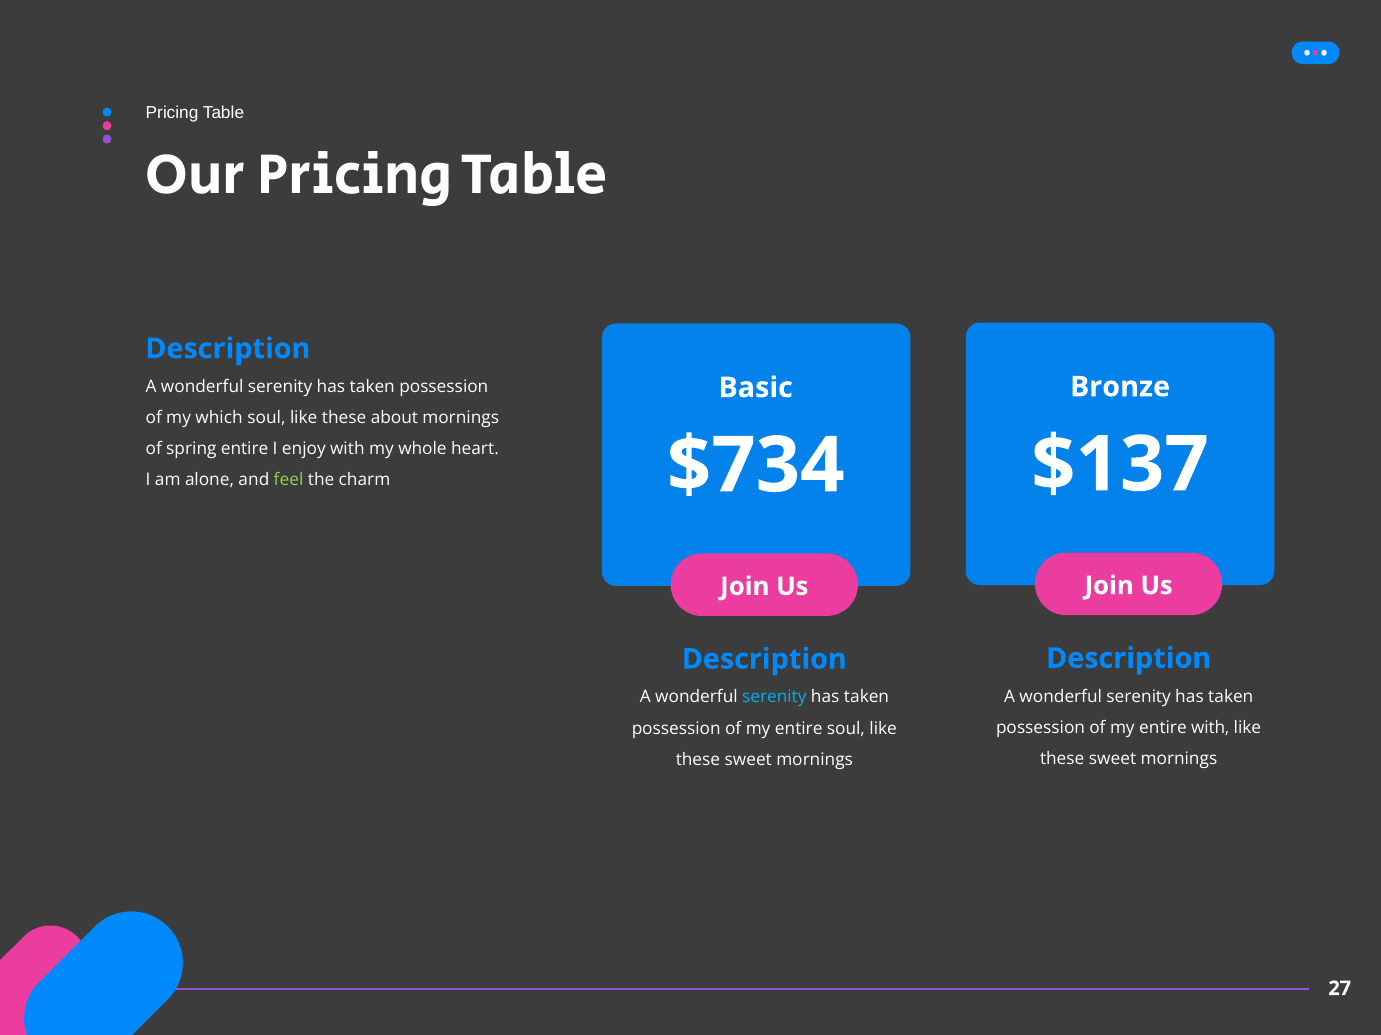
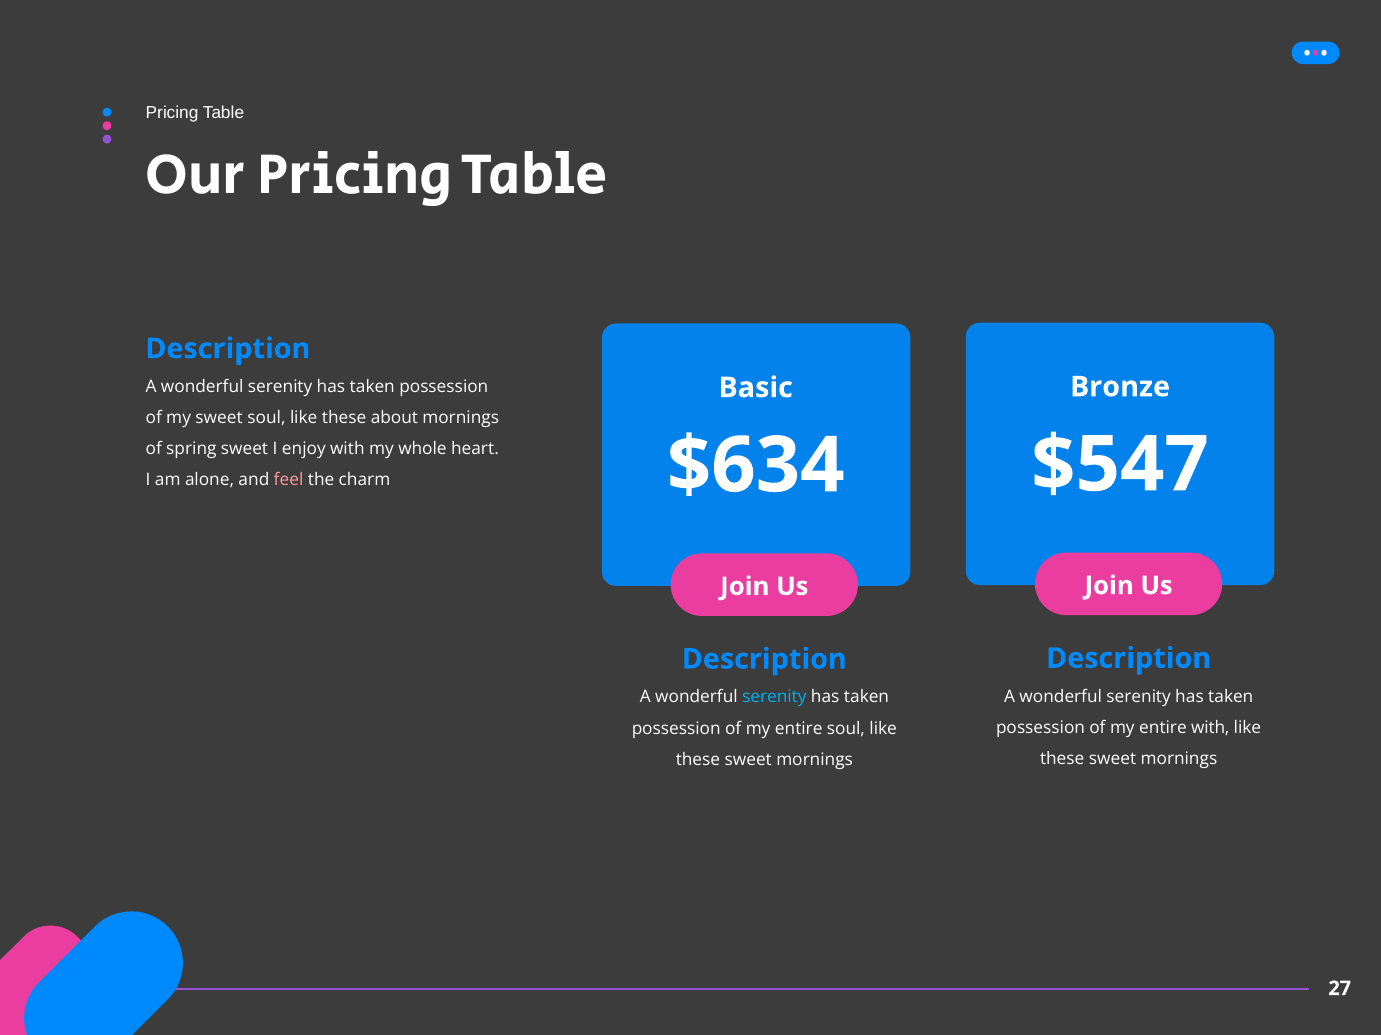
my which: which -> sweet
$137: $137 -> $547
$734: $734 -> $634
spring entire: entire -> sweet
feel colour: light green -> pink
